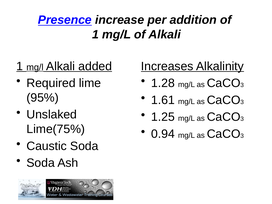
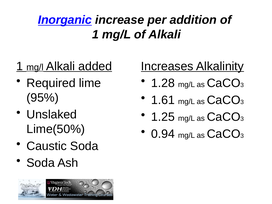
Presence: Presence -> Inorganic
Lime(75%: Lime(75% -> Lime(50%
